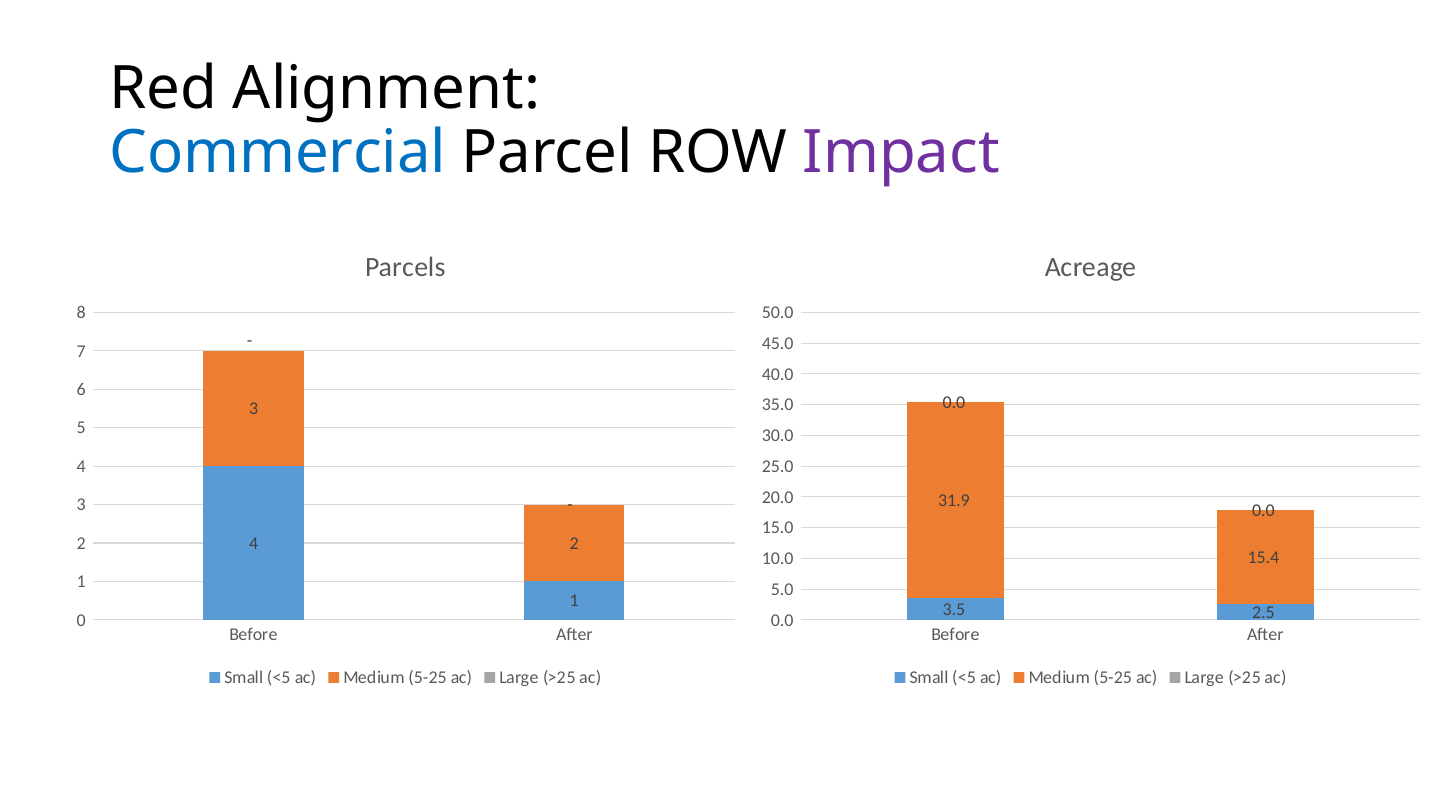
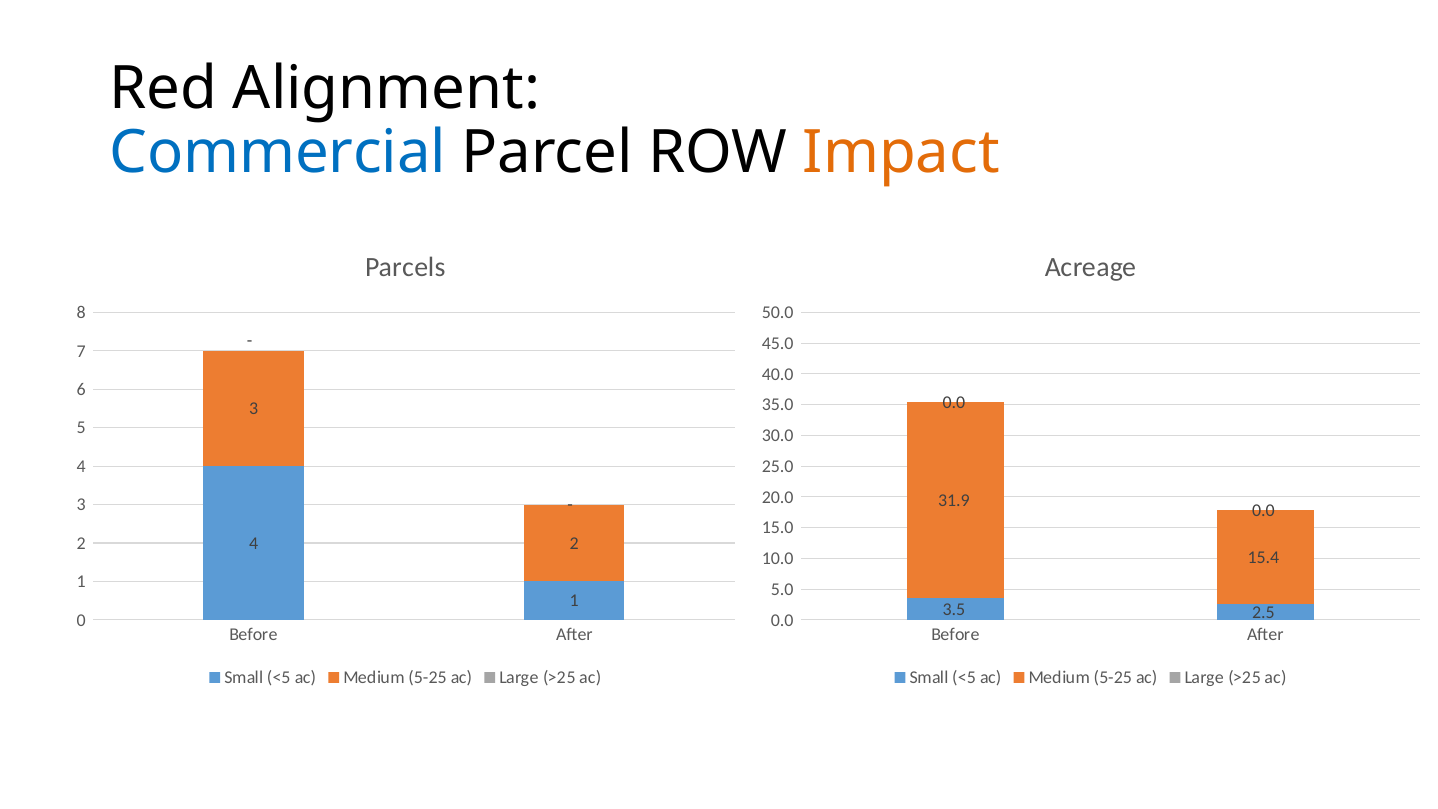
Impact colour: purple -> orange
